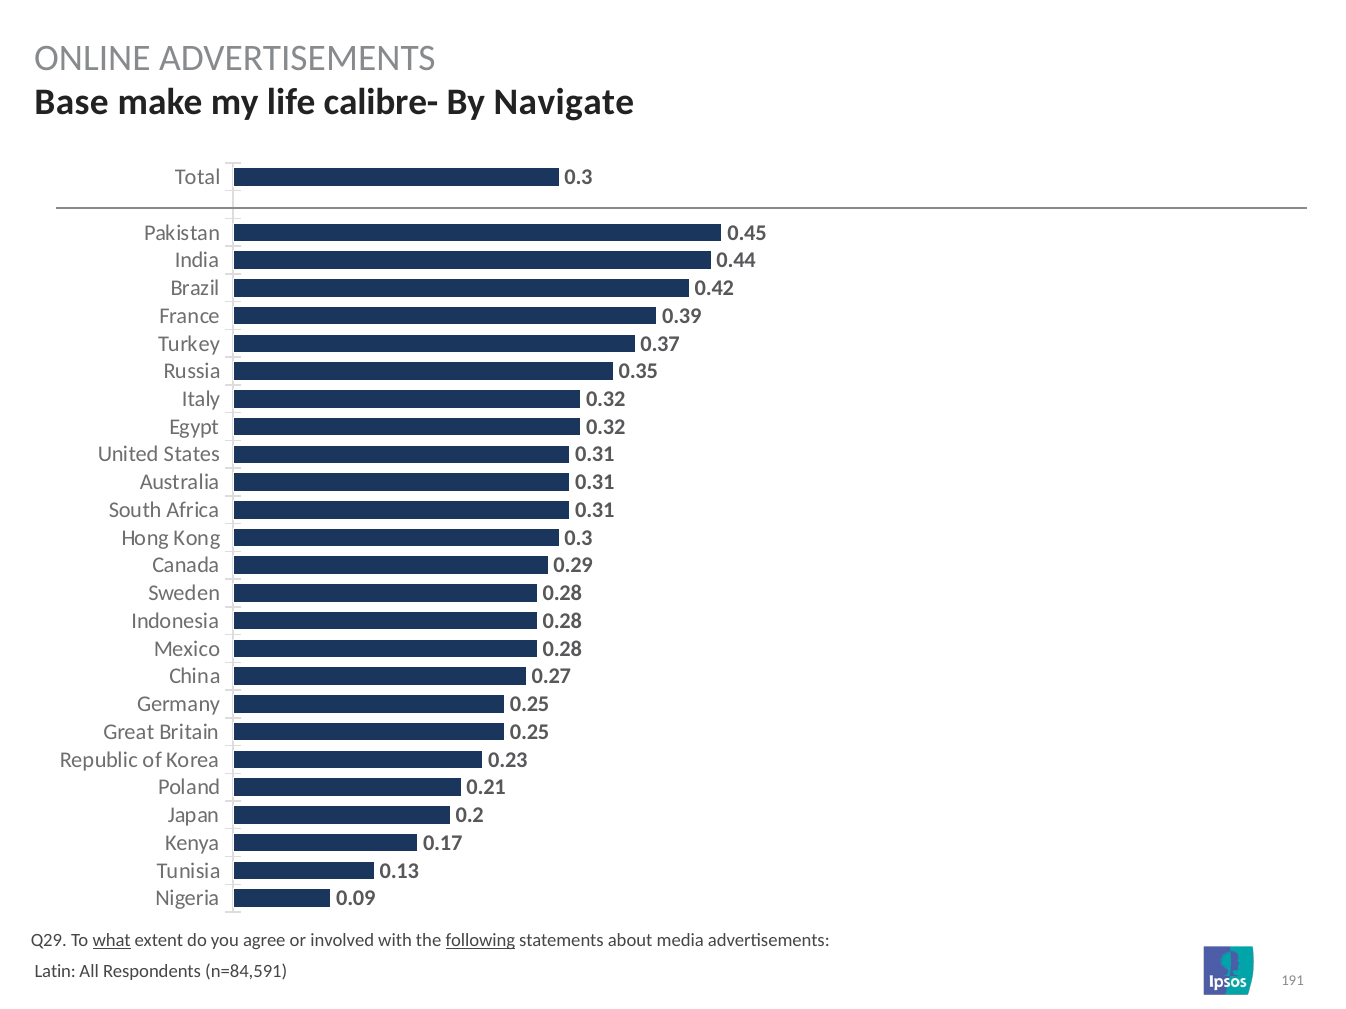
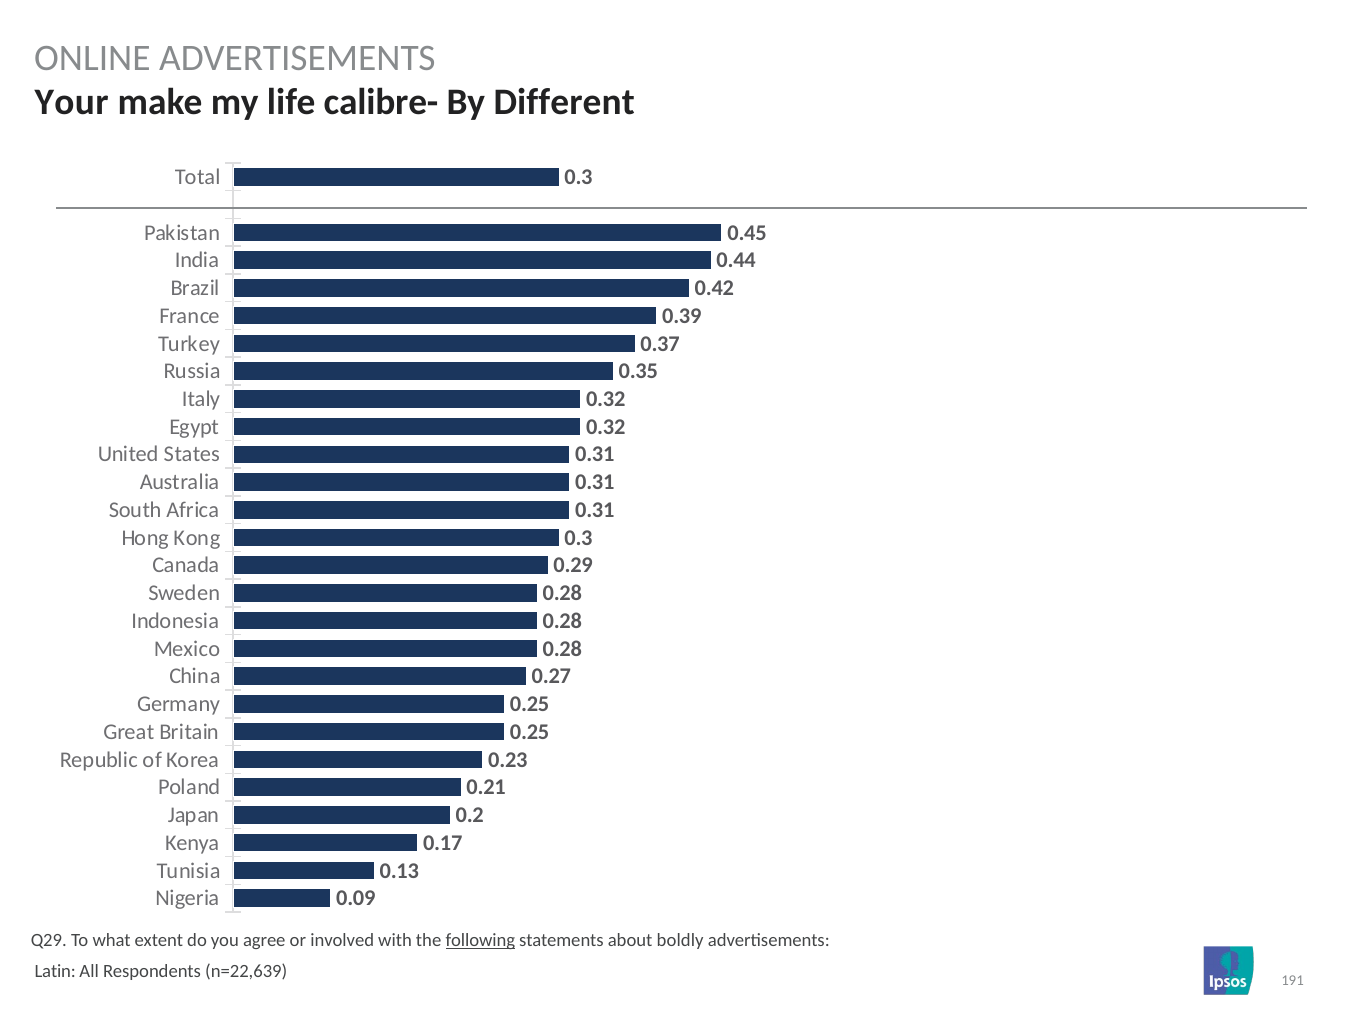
Base: Base -> Your
Navigate: Navigate -> Different
what underline: present -> none
media: media -> boldly
n=84,591: n=84,591 -> n=22,639
